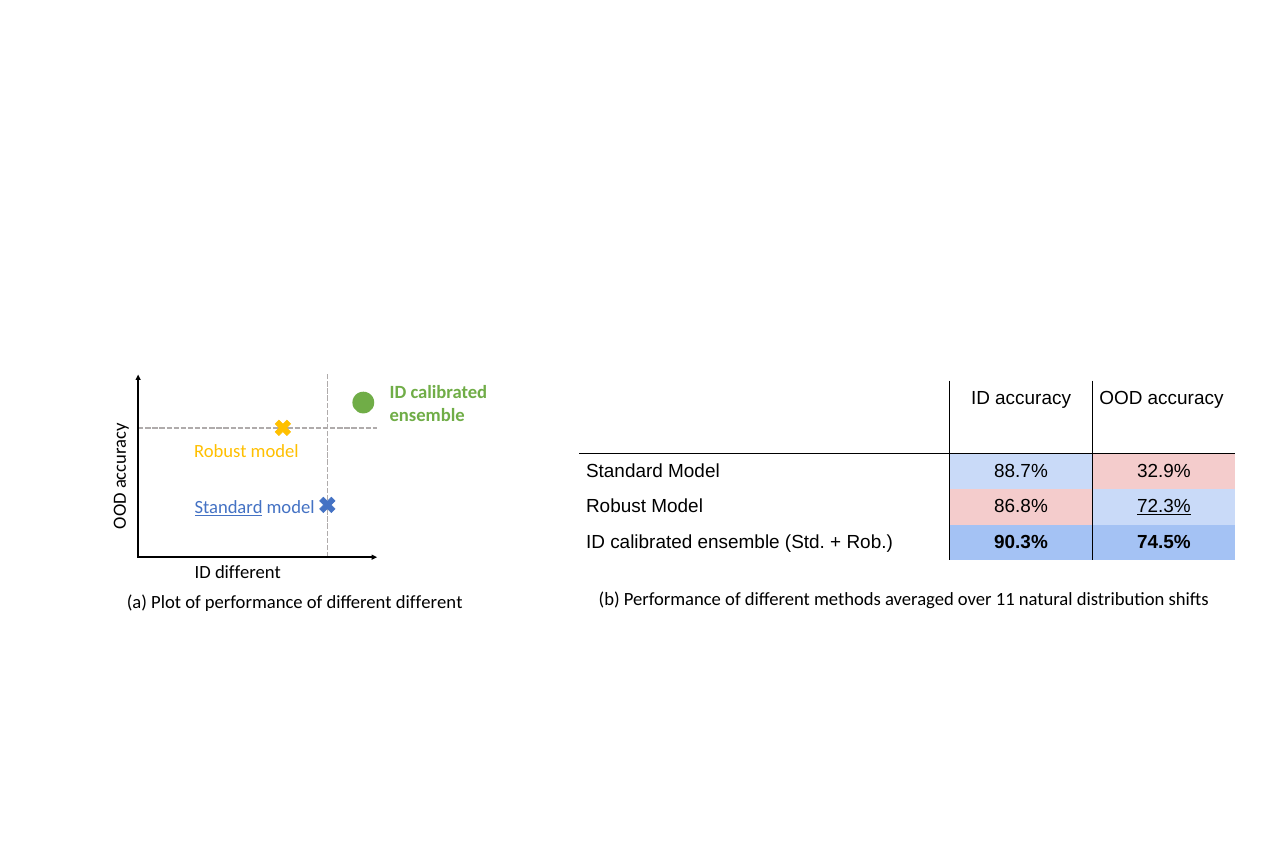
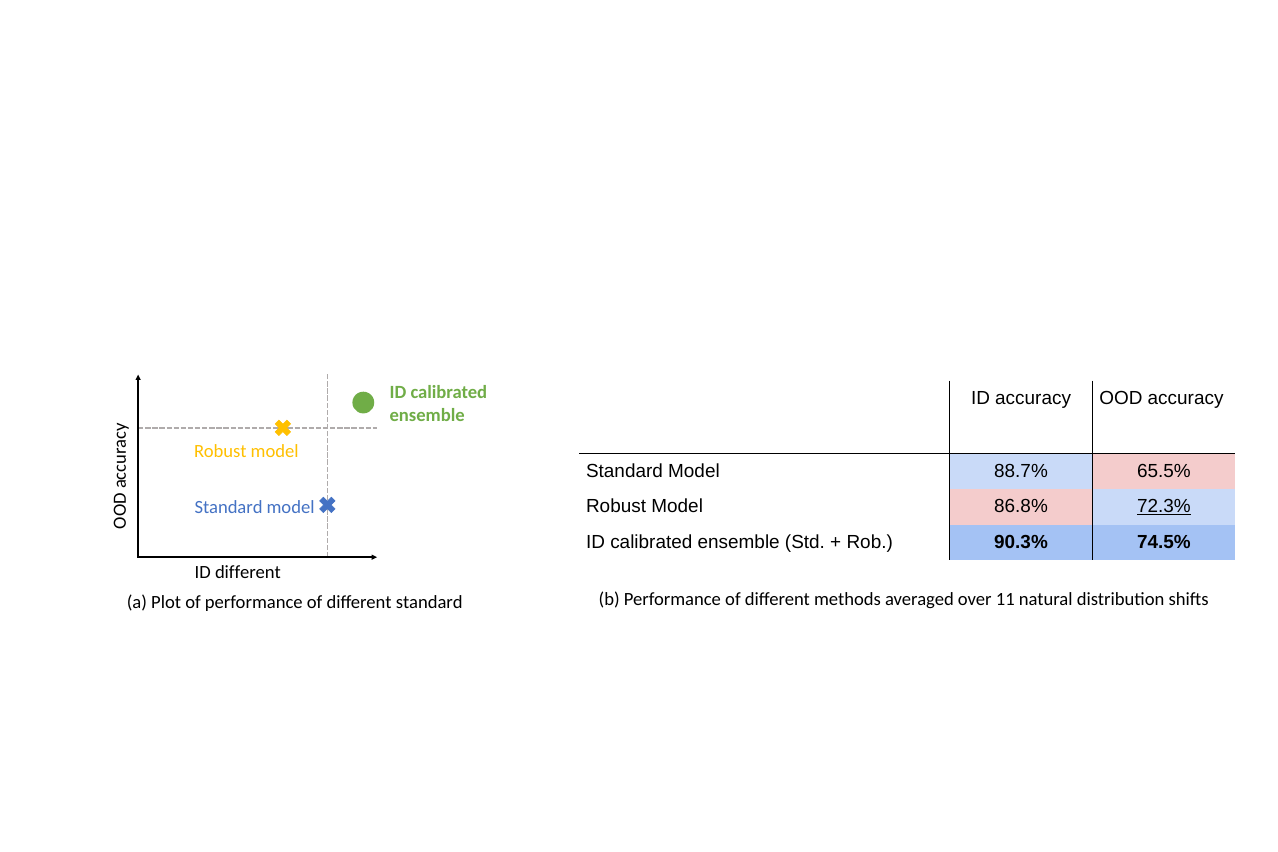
32.9%: 32.9% -> 65.5%
Standard at (229, 507) underline: present -> none
different different: different -> standard
